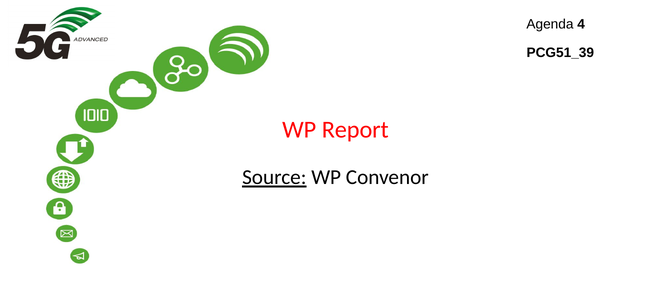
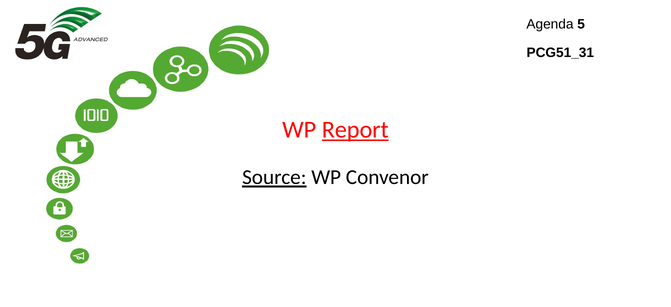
4: 4 -> 5
PCG51_39: PCG51_39 -> PCG51_31
Report underline: none -> present
